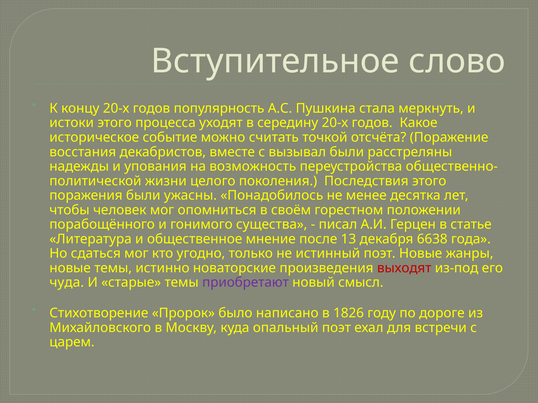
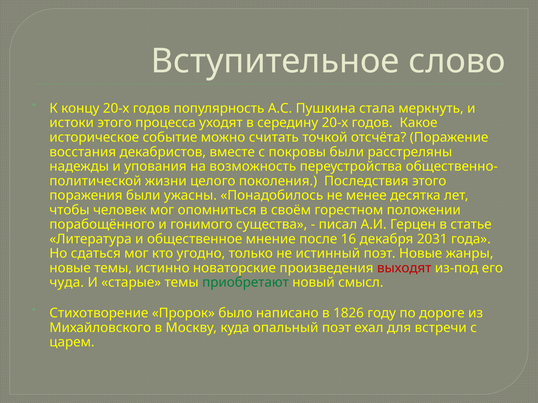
вызывал: вызывал -> покровы
13: 13 -> 16
6638: 6638 -> 2031
приобретают colour: purple -> green
